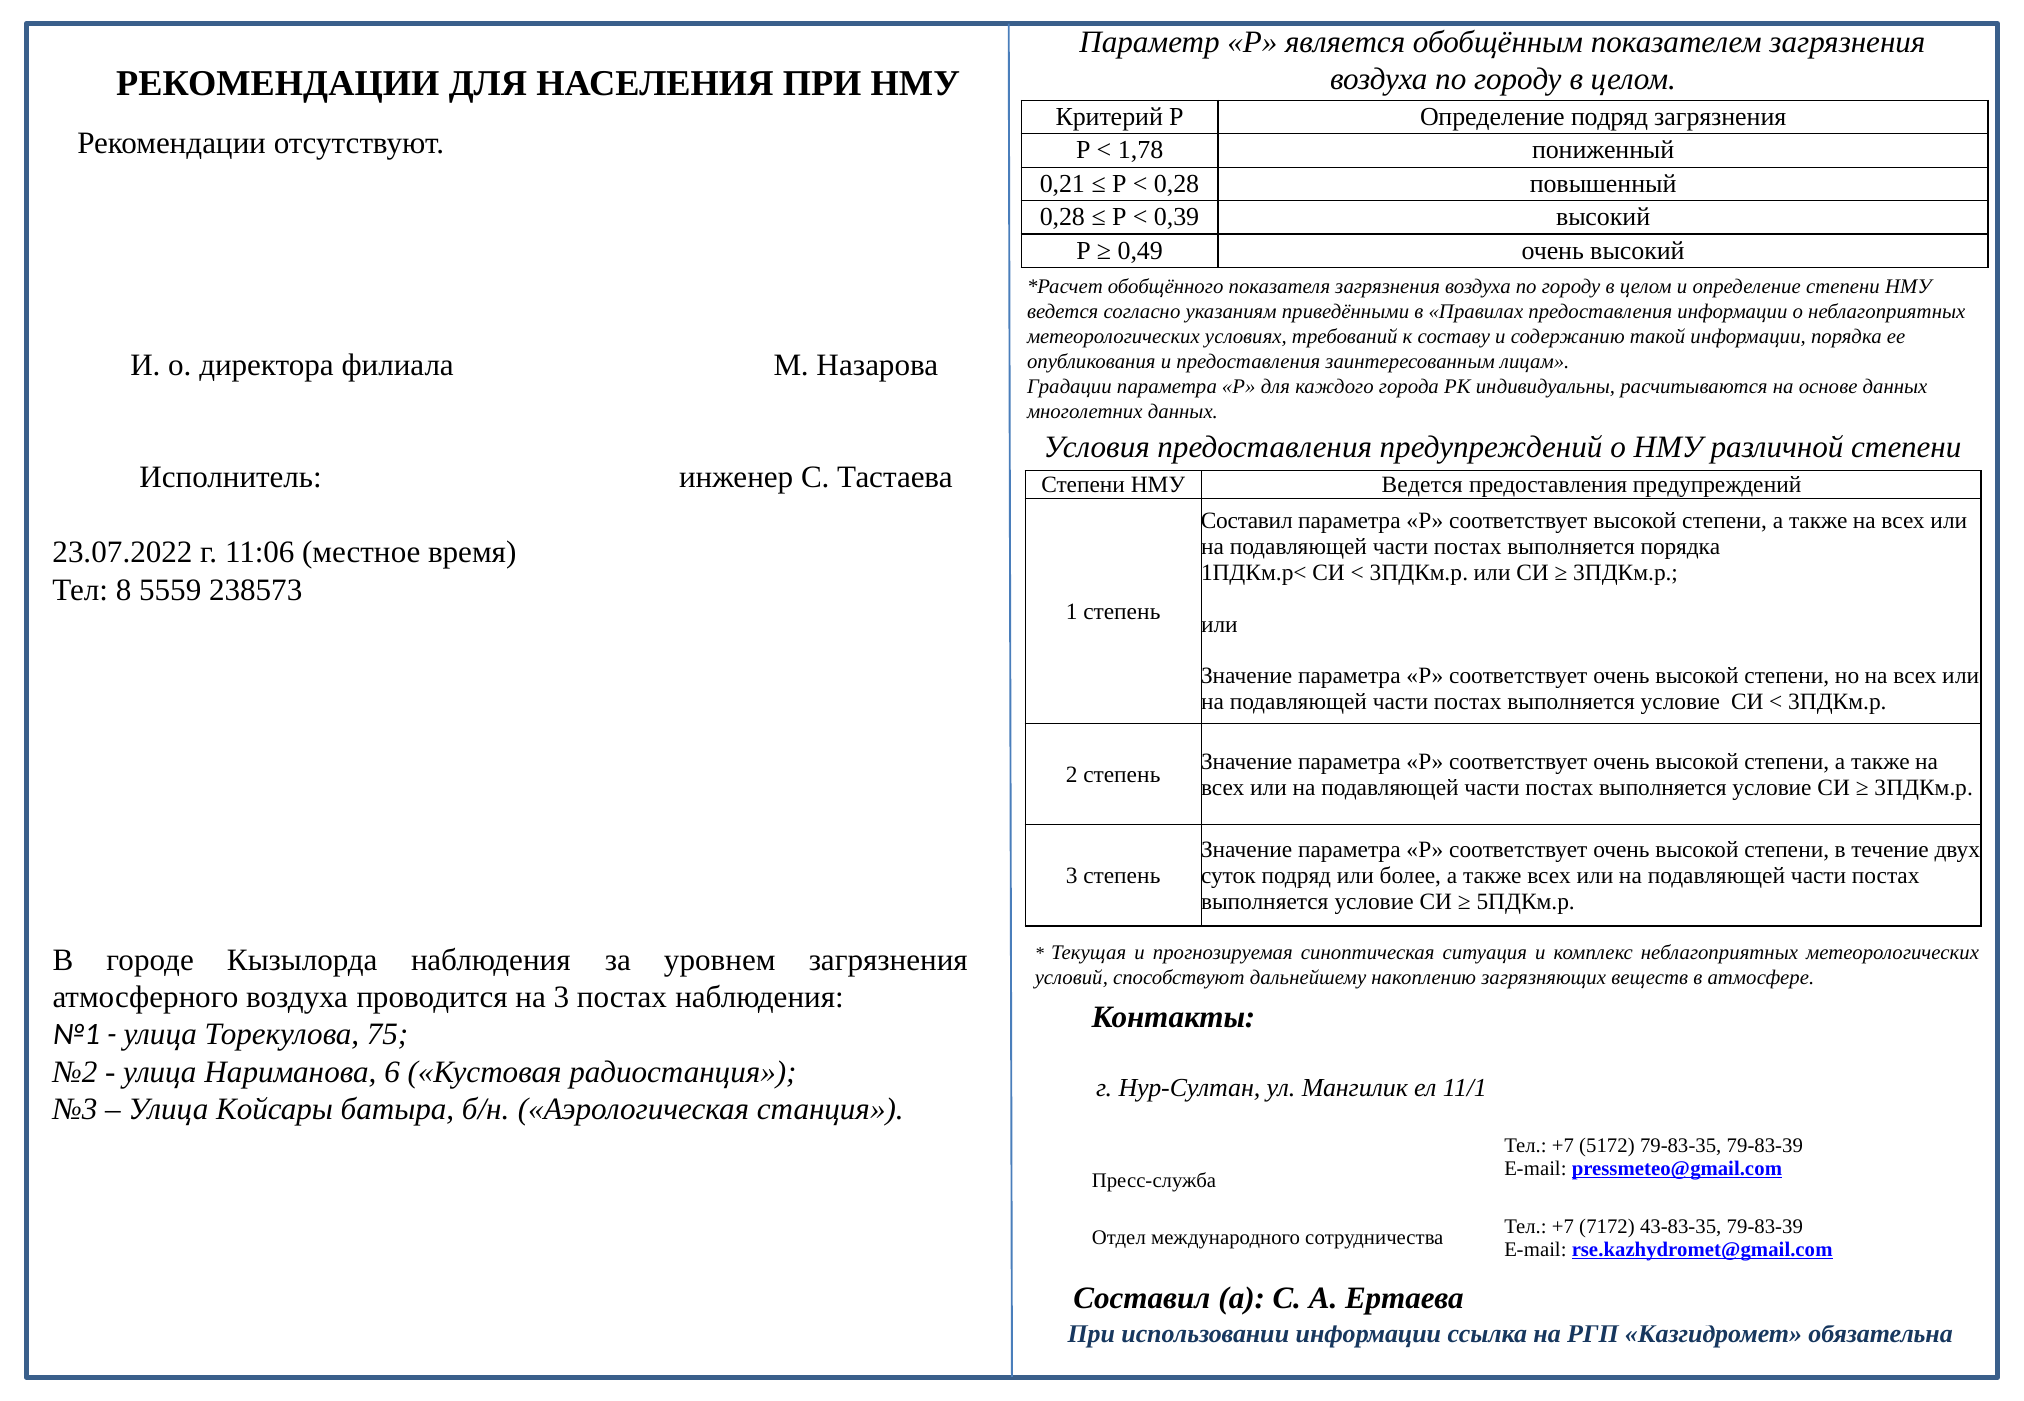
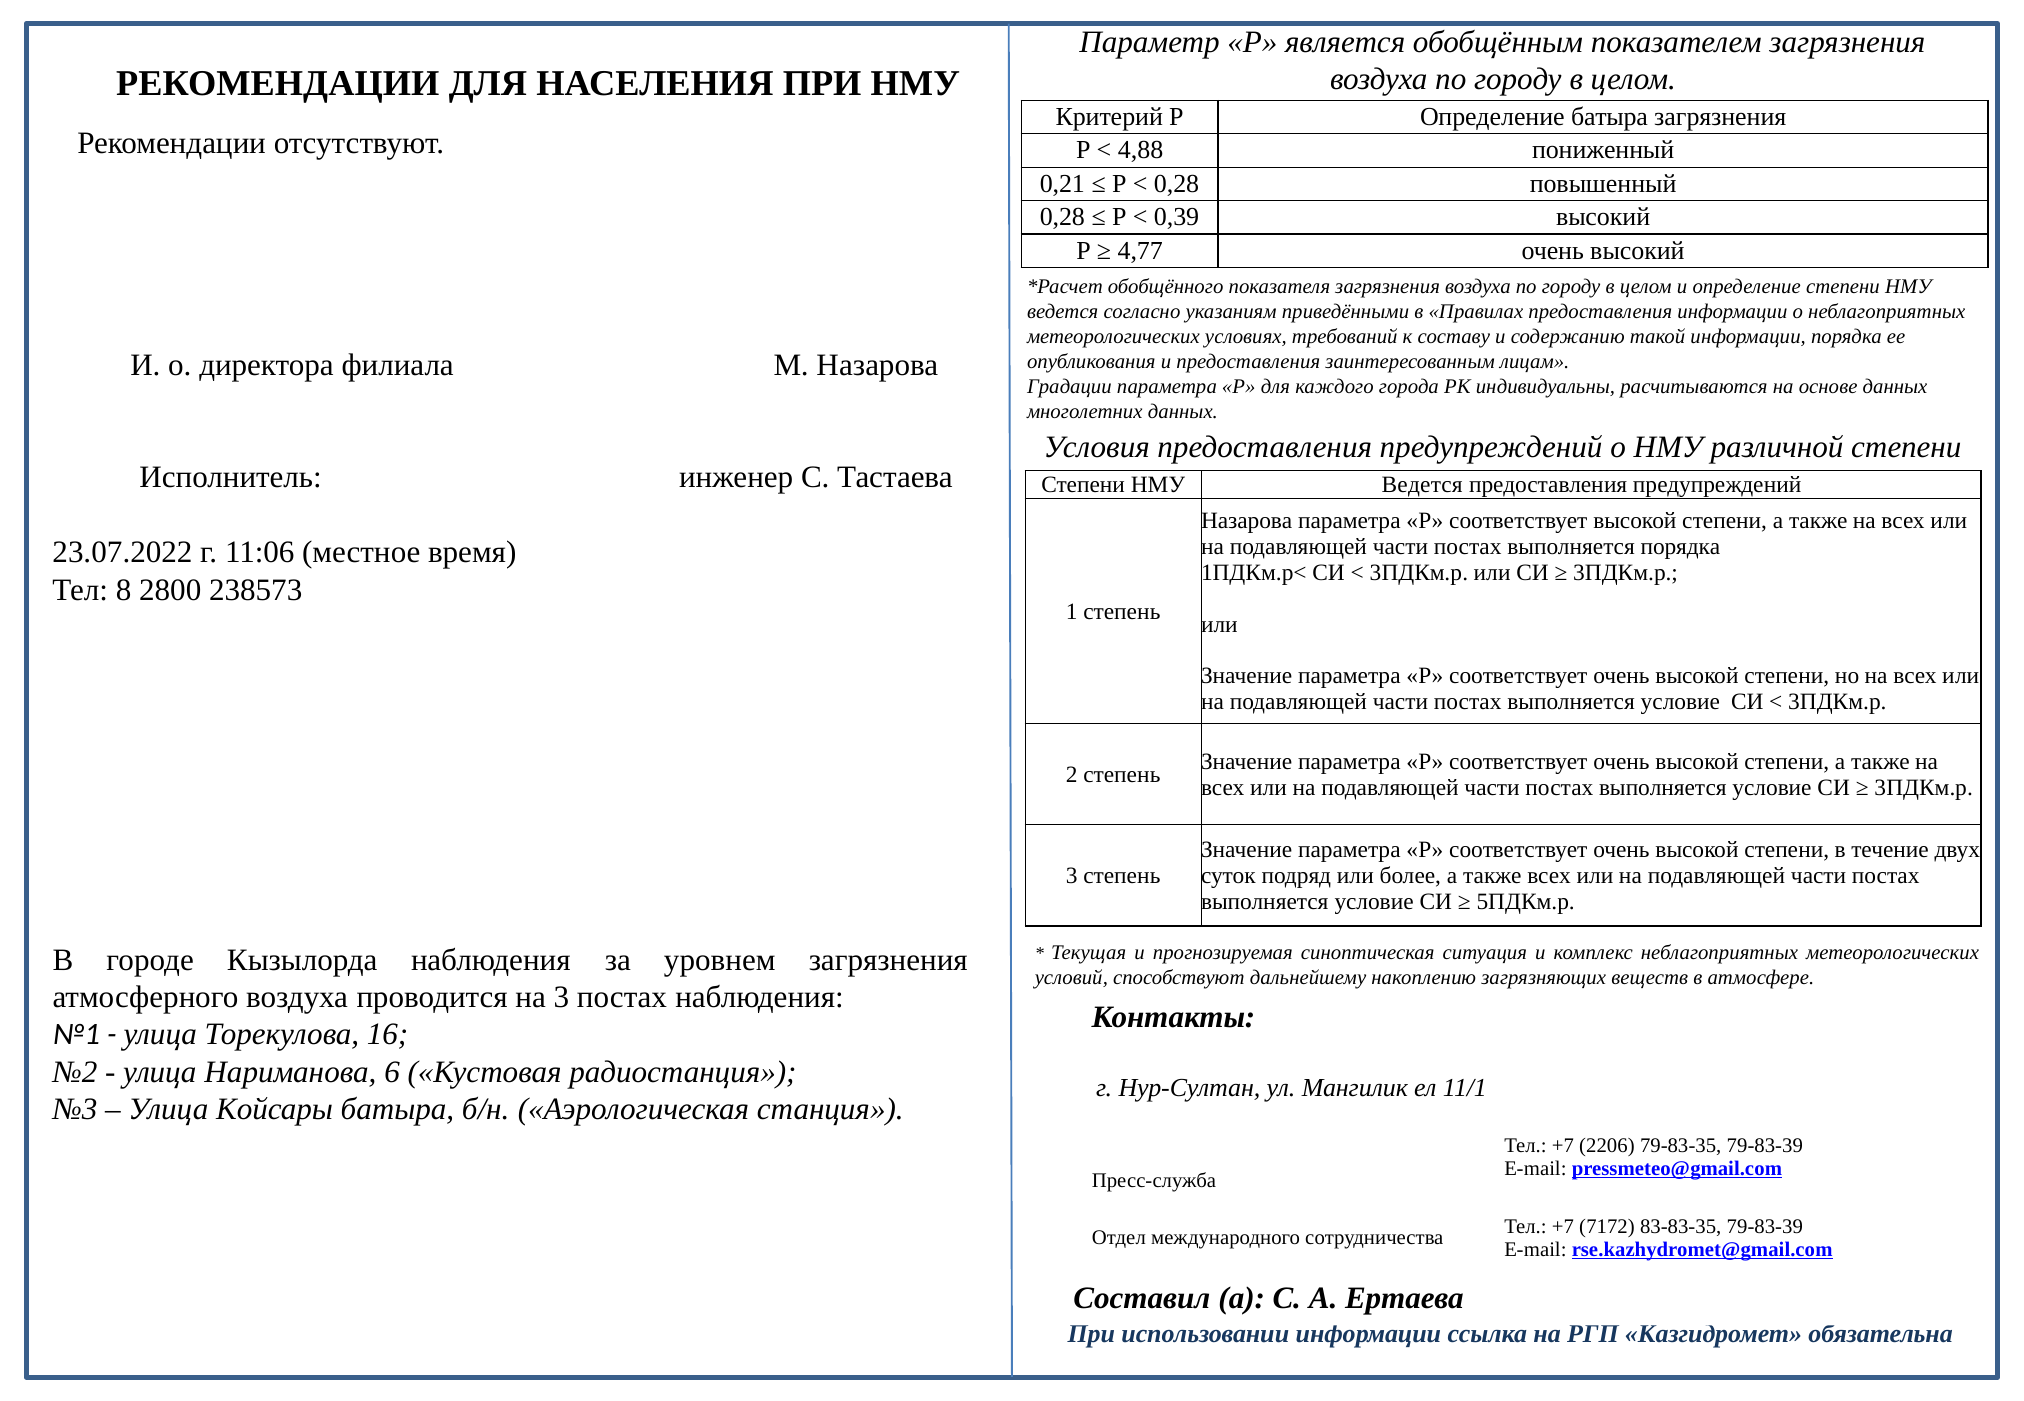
Определение подряд: подряд -> батыра
1,78: 1,78 -> 4,88
0,49: 0,49 -> 4,77
Составил at (1247, 521): Составил -> Назарова
5559: 5559 -> 2800
75: 75 -> 16
5172: 5172 -> 2206
43-83-35: 43-83-35 -> 83-83-35
